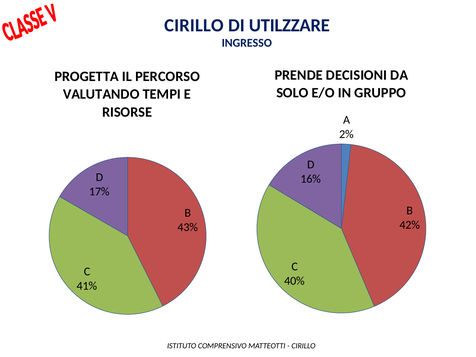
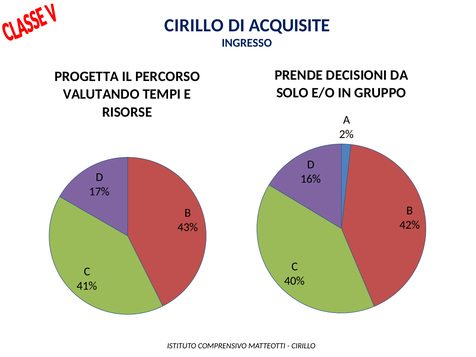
UTILZZARE: UTILZZARE -> ACQUISITE
